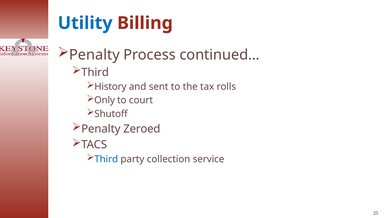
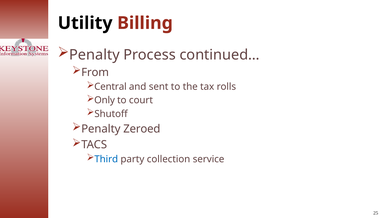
Utility colour: blue -> black
Third at (95, 72): Third -> From
History: History -> Central
